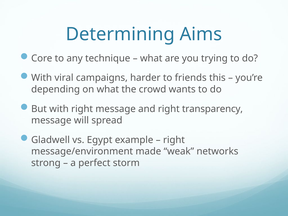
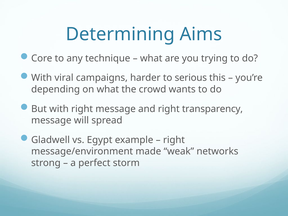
friends: friends -> serious
